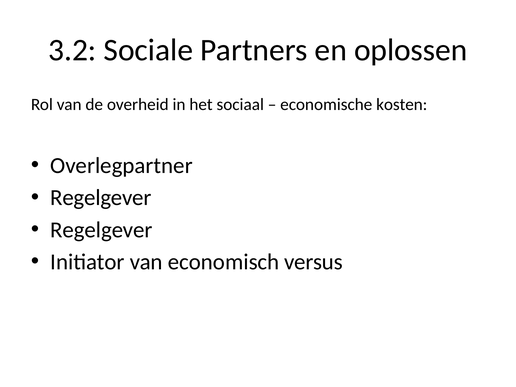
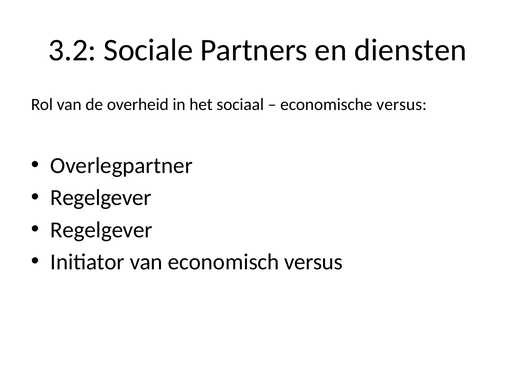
oplossen: oplossen -> diensten
economische kosten: kosten -> versus
